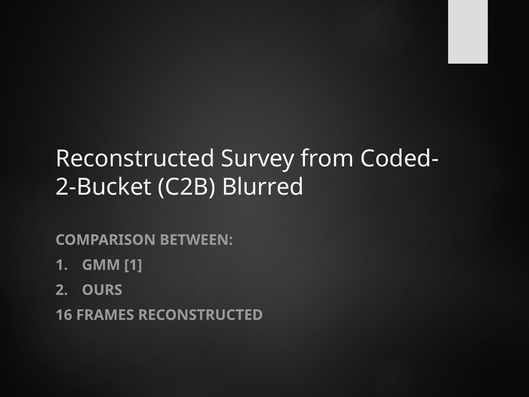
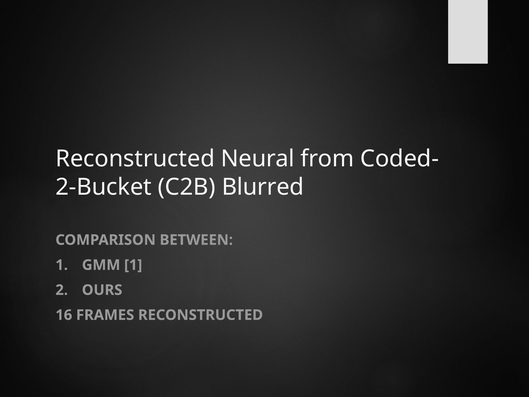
Survey: Survey -> Neural
